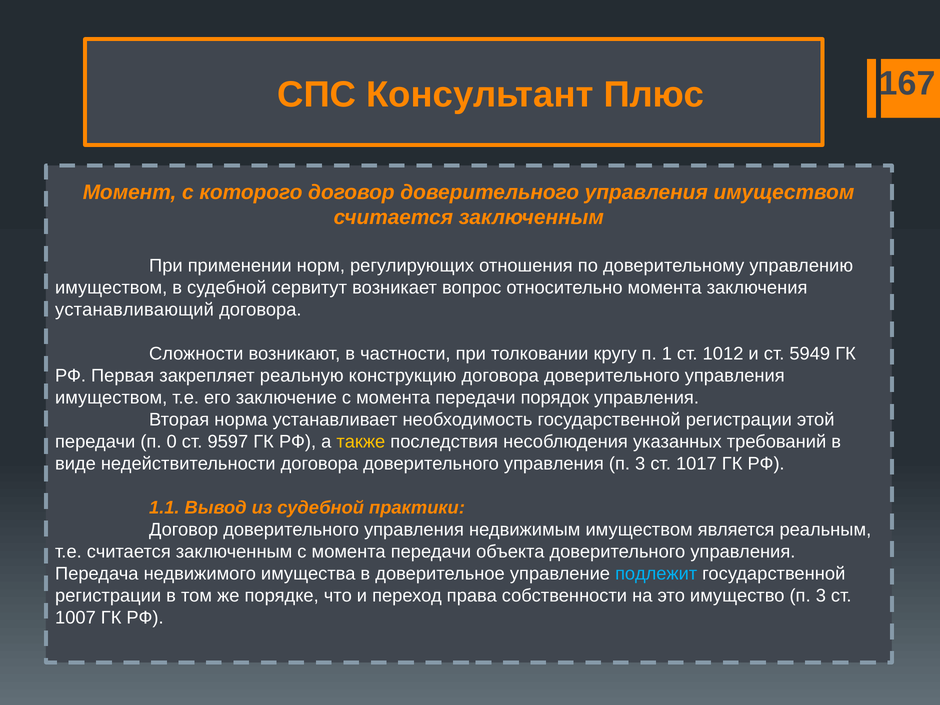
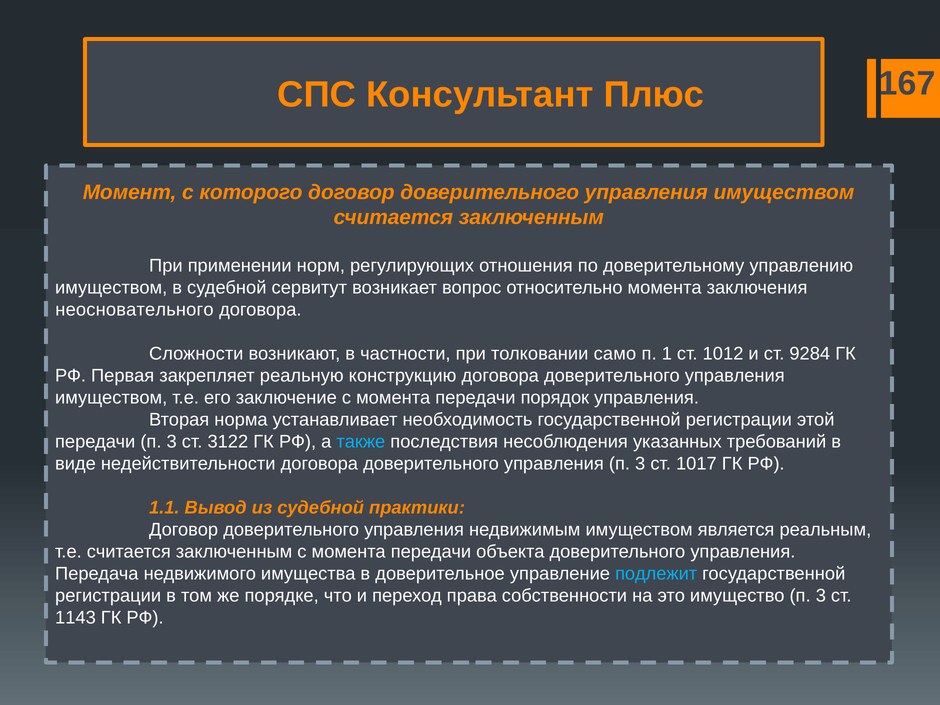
устанавливающий: устанавливающий -> неосновательного
кругу: кругу -> само
5949: 5949 -> 9284
передачи п 0: 0 -> 3
9597: 9597 -> 3122
также colour: yellow -> light blue
1007: 1007 -> 1143
